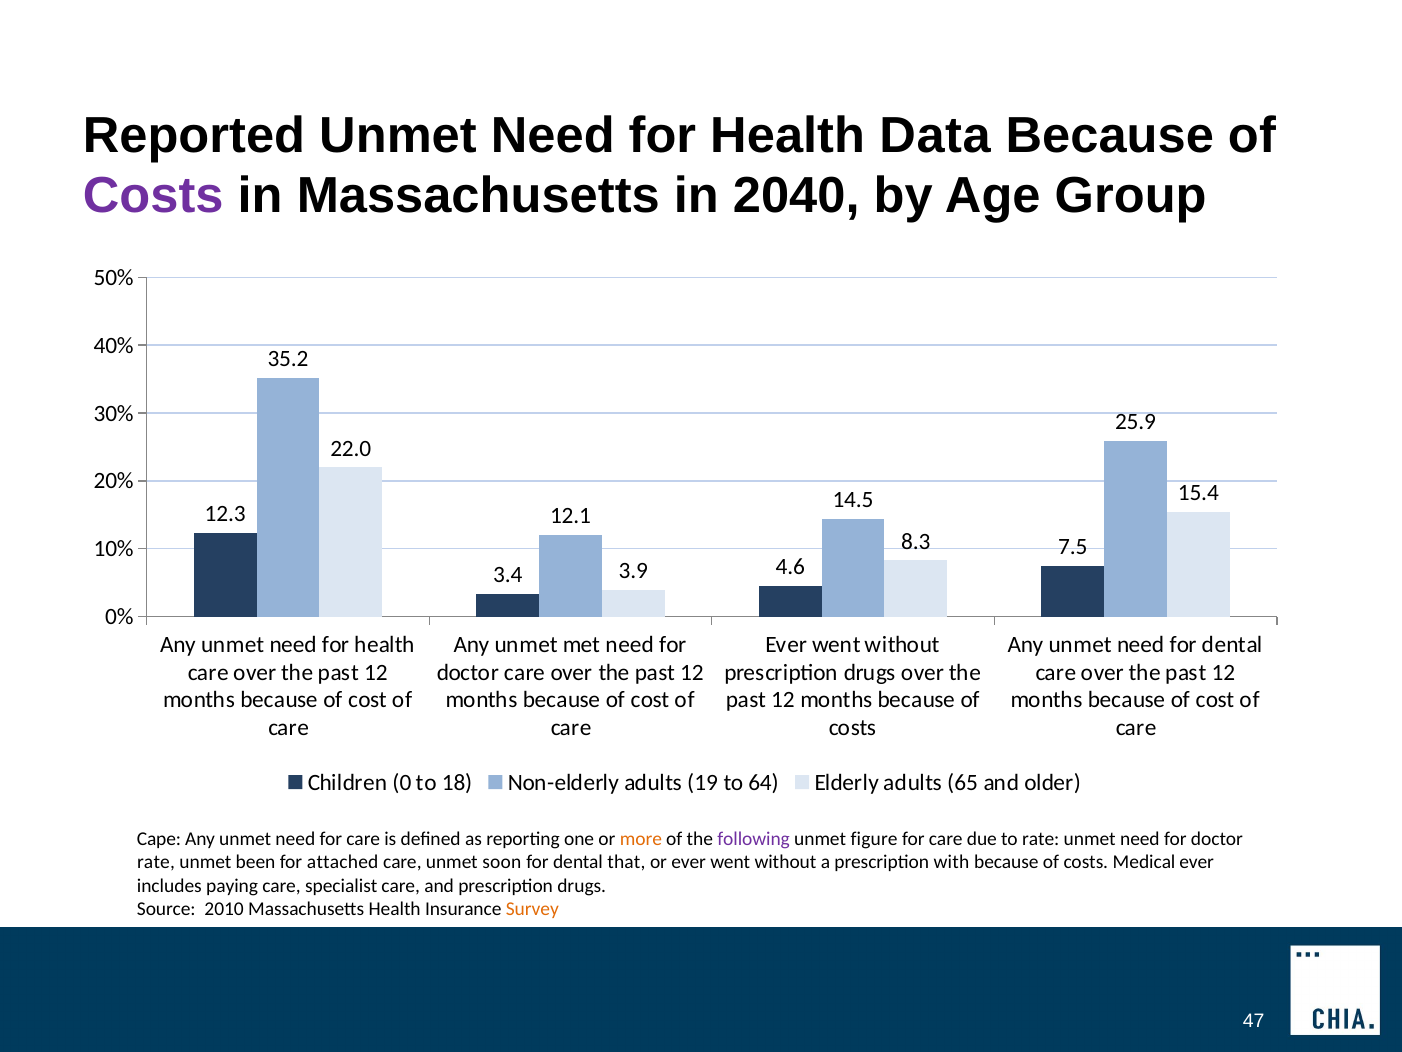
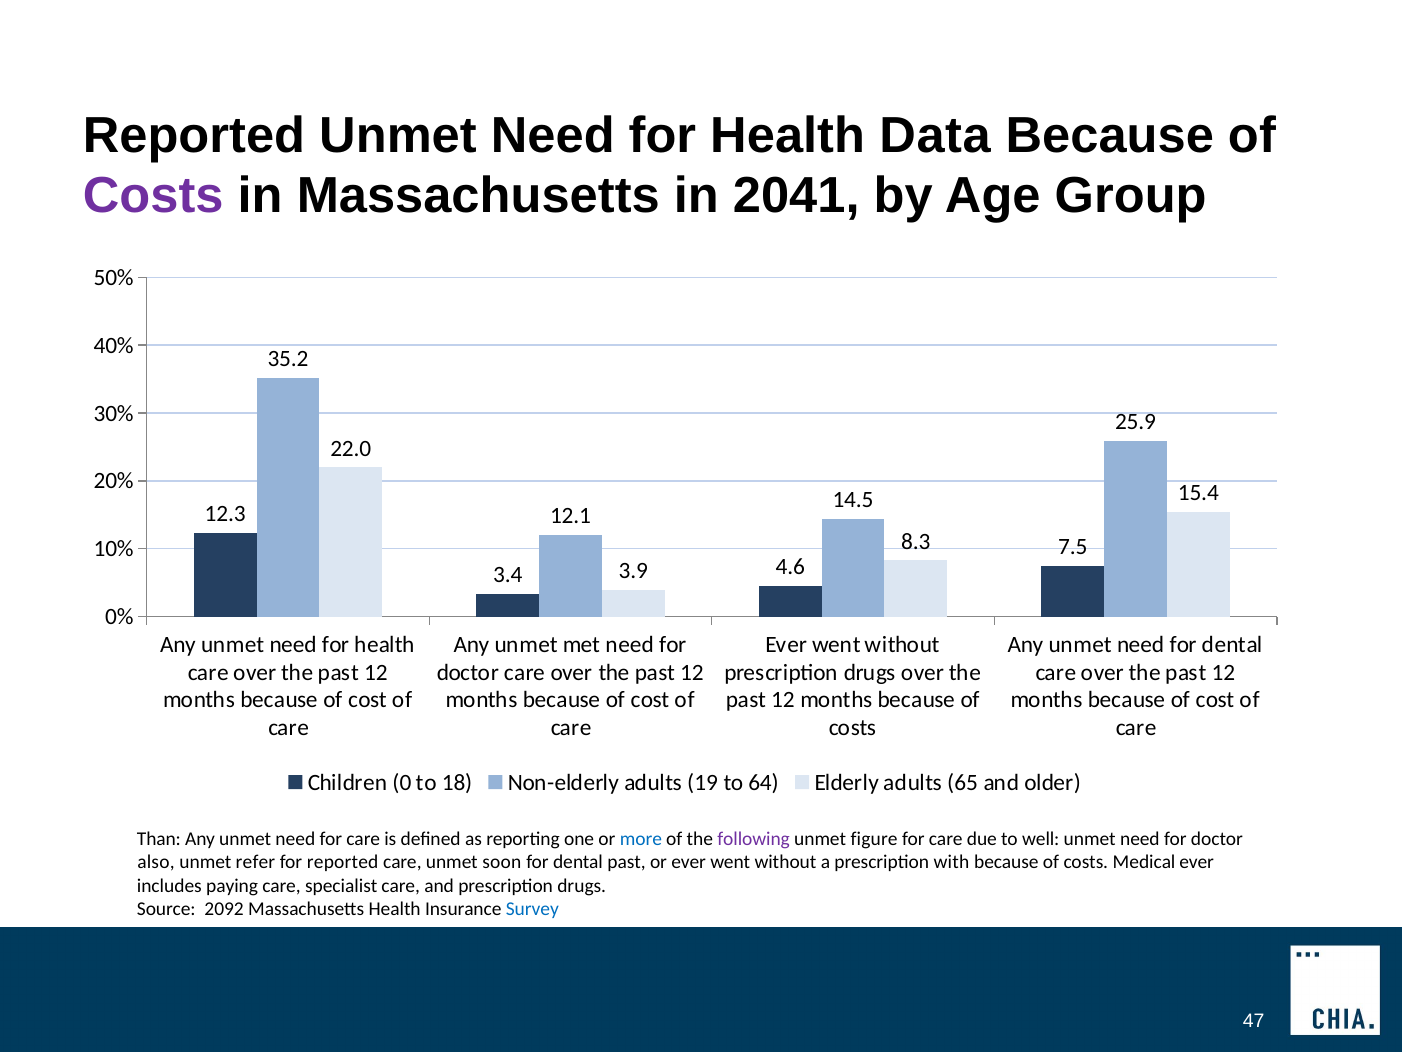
2040: 2040 -> 2041
Cape: Cape -> Than
more colour: orange -> blue
to rate: rate -> well
rate at (156, 862): rate -> also
been: been -> refer
for attached: attached -> reported
dental that: that -> past
2010: 2010 -> 2092
Survey colour: orange -> blue
